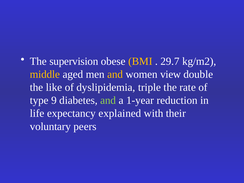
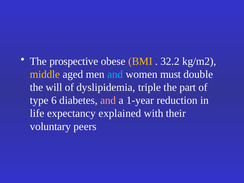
supervision: supervision -> prospective
29.7: 29.7 -> 32.2
and at (115, 74) colour: yellow -> light blue
view: view -> must
like: like -> will
rate: rate -> part
9: 9 -> 6
and at (108, 100) colour: light green -> pink
